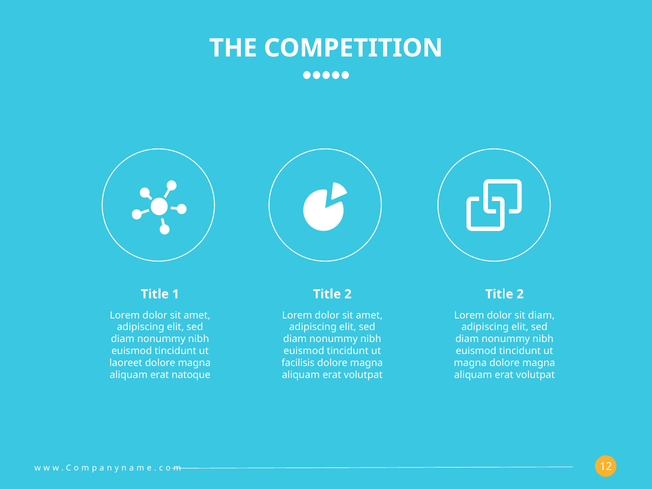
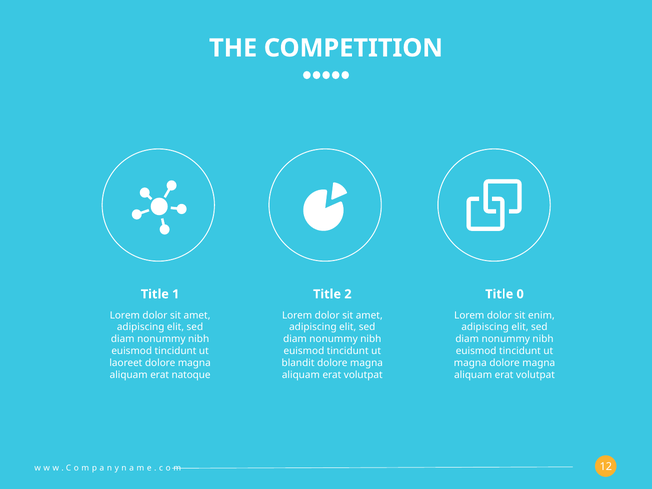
2 at (520, 294): 2 -> 0
sit diam: diam -> enim
facilisis: facilisis -> blandit
